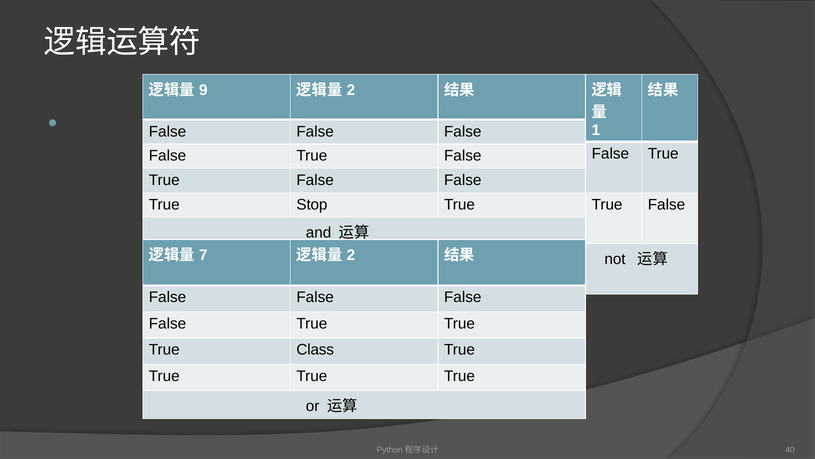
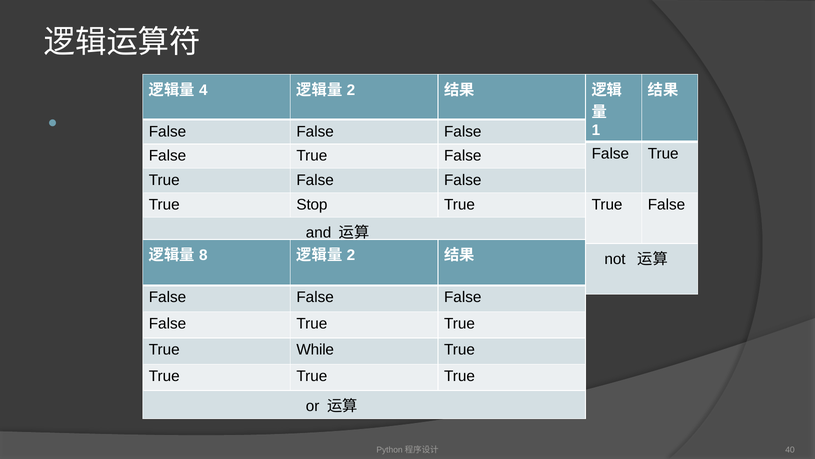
9: 9 -> 4
7: 7 -> 8
Class: Class -> While
